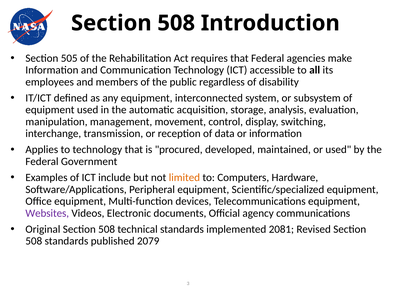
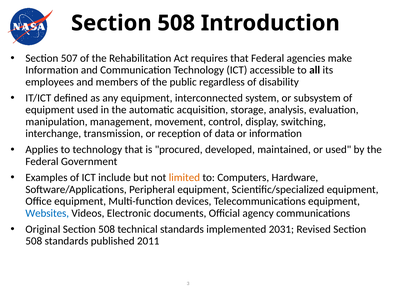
505: 505 -> 507
Websites colour: purple -> blue
2081: 2081 -> 2031
2079: 2079 -> 2011
